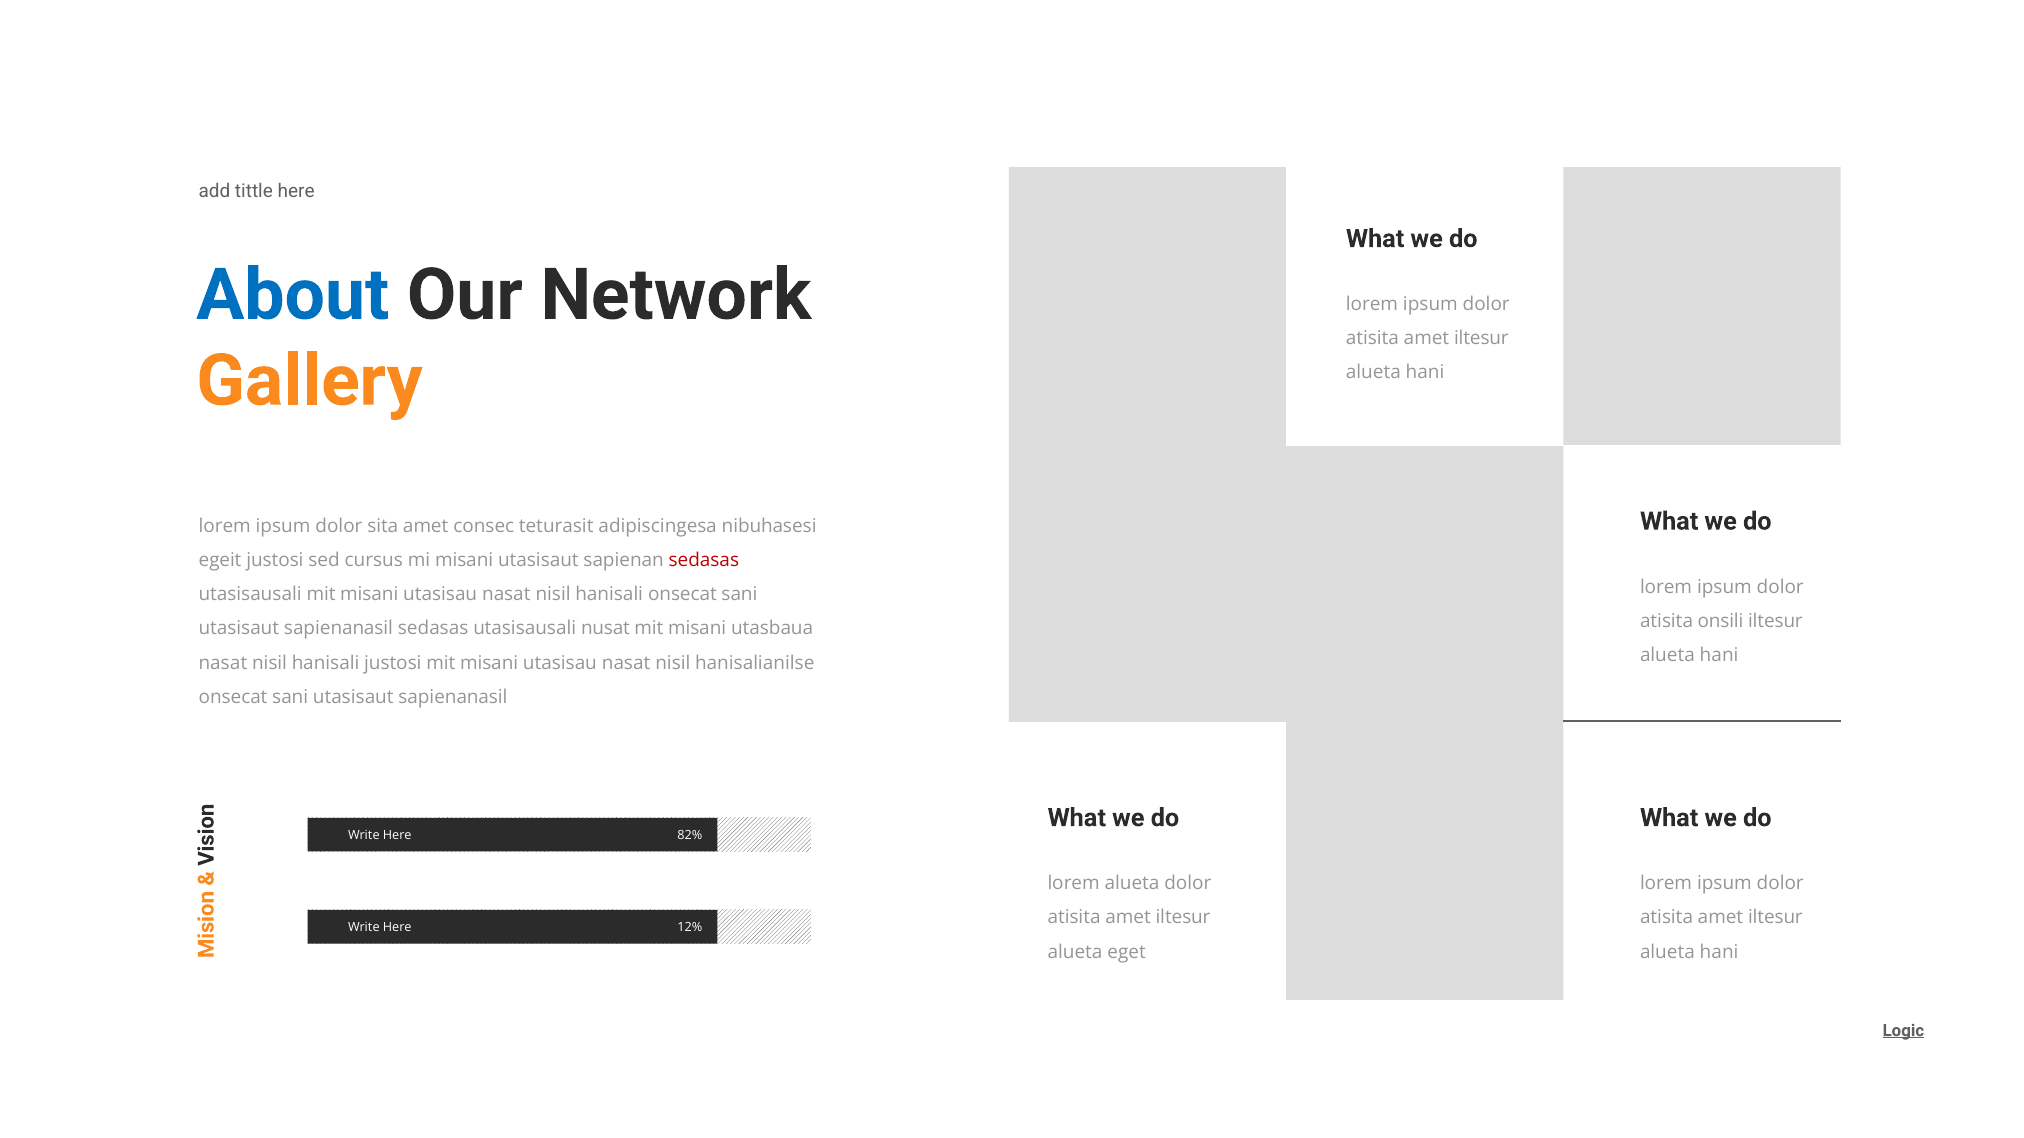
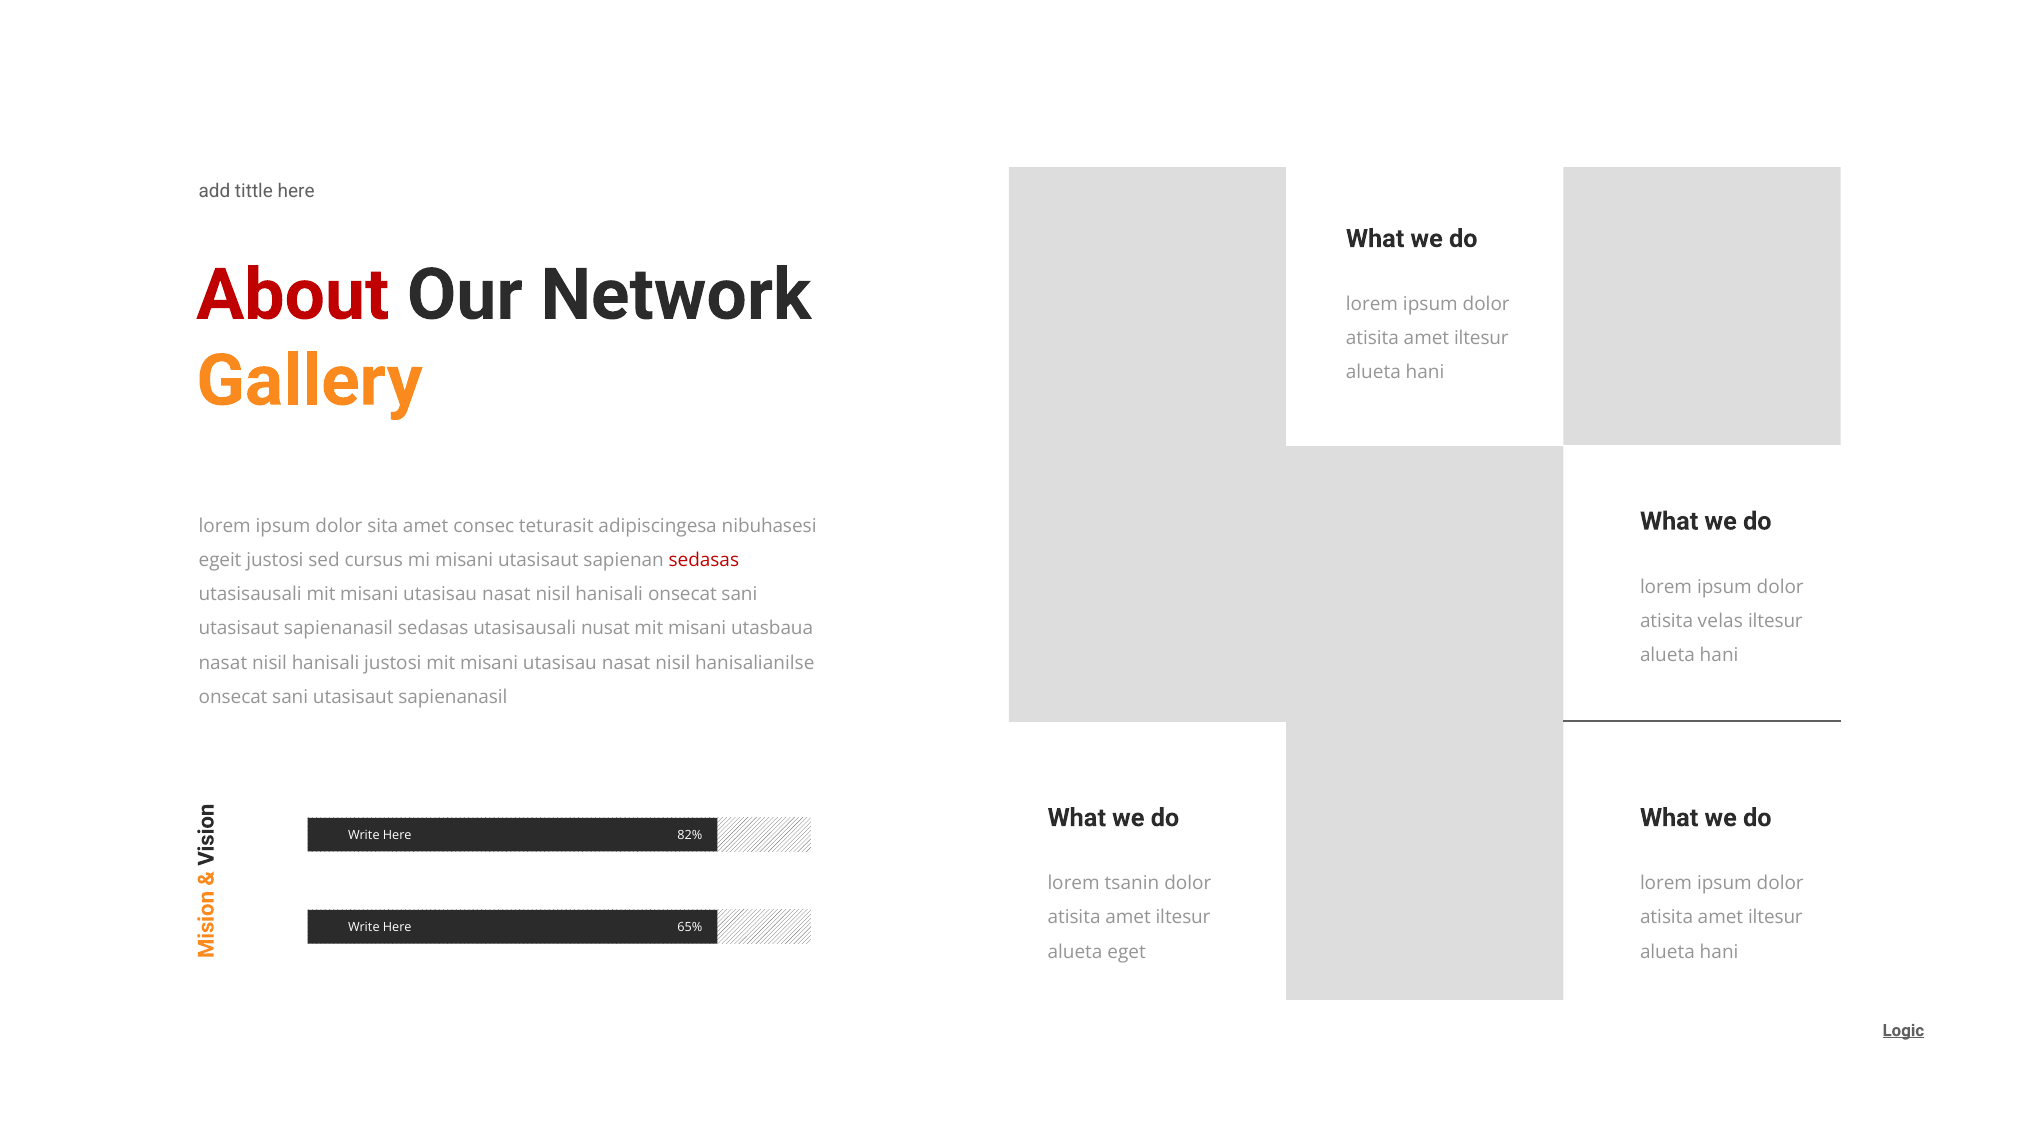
About colour: blue -> red
onsili: onsili -> velas
lorem alueta: alueta -> tsanin
12%: 12% -> 65%
